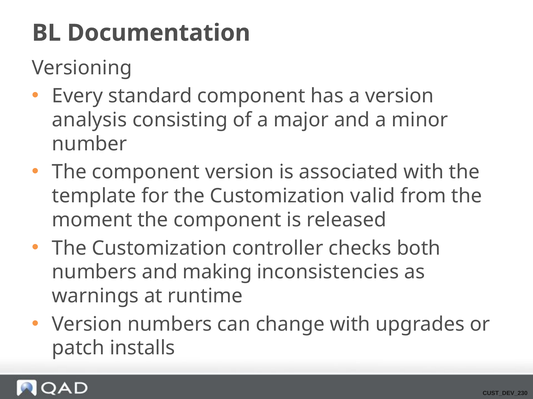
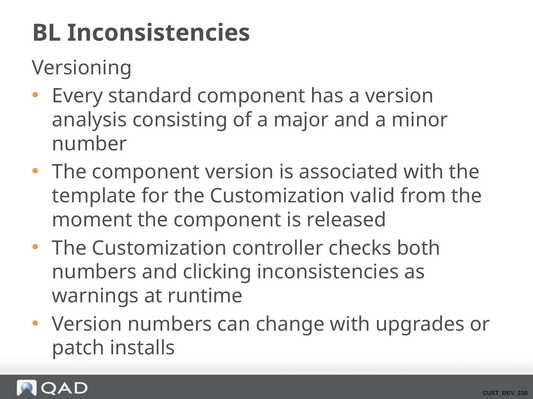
BL Documentation: Documentation -> Inconsistencies
making: making -> clicking
